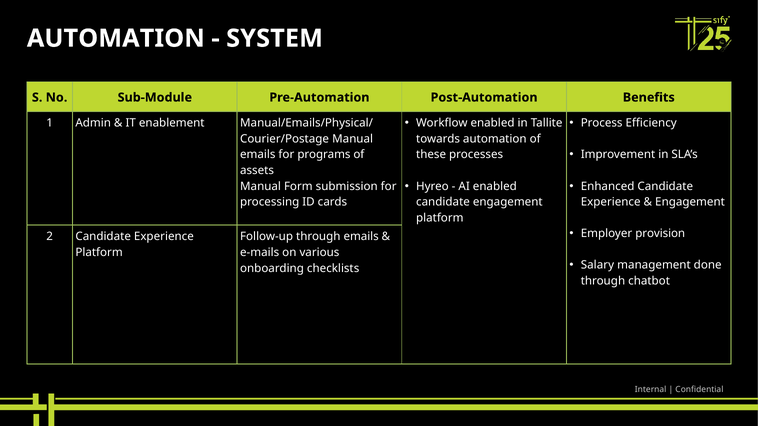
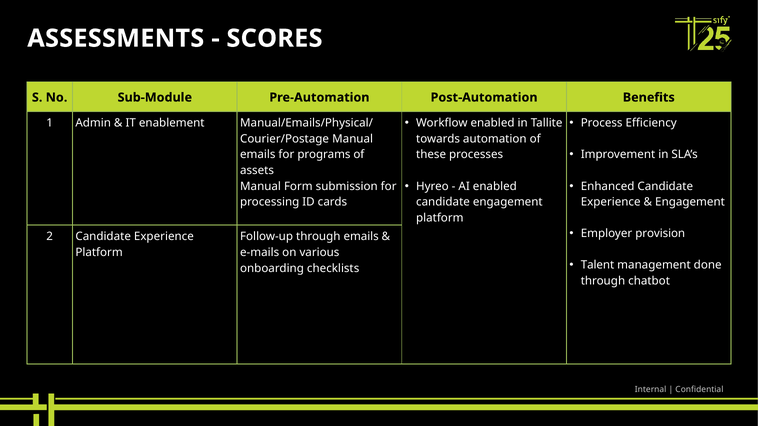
AUTOMATION at (116, 38): AUTOMATION -> ASSESSMENTS
SYSTEM: SYSTEM -> SCORES
Salary: Salary -> Talent
